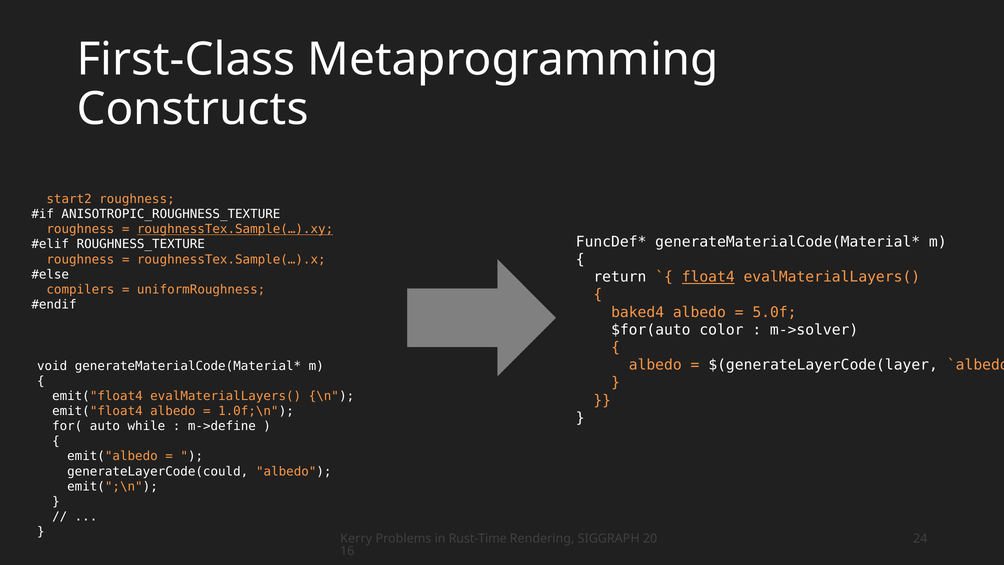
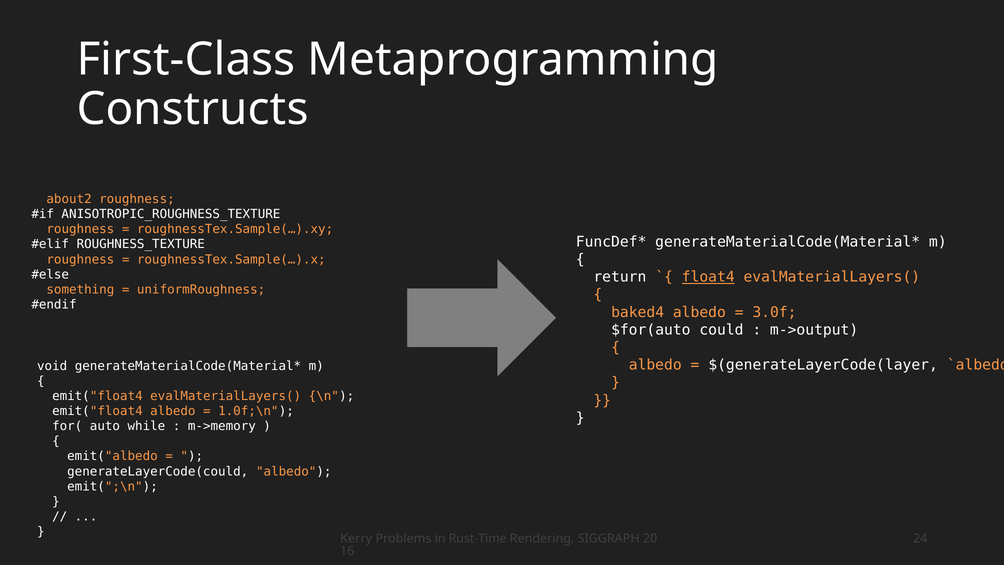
start2: start2 -> about2
roughnessTex.Sample(…).xy underline: present -> none
compilers: compilers -> something
5.0f: 5.0f -> 3.0f
color: color -> could
m->solver: m->solver -> m->output
m->define: m->define -> m->memory
